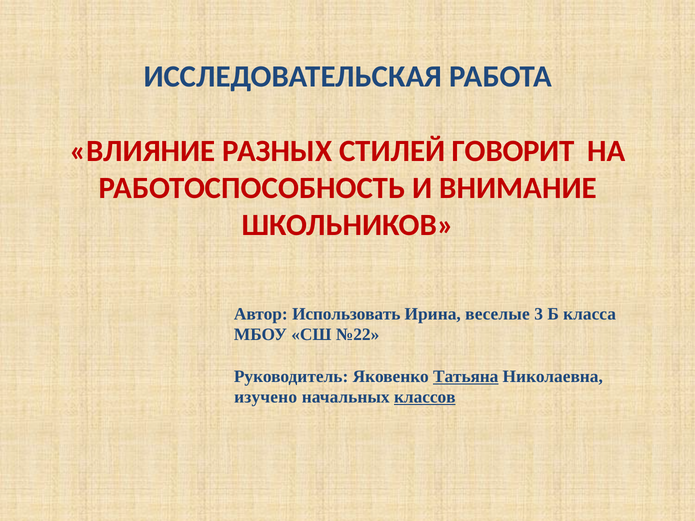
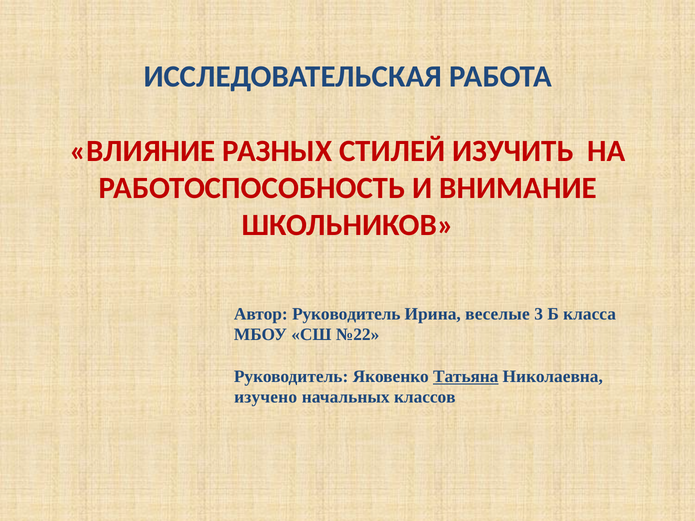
ГОВОРИТ: ГОВОРИТ -> ИЗУЧИТЬ
Автор Использовать: Использовать -> Руководитель
классов underline: present -> none
